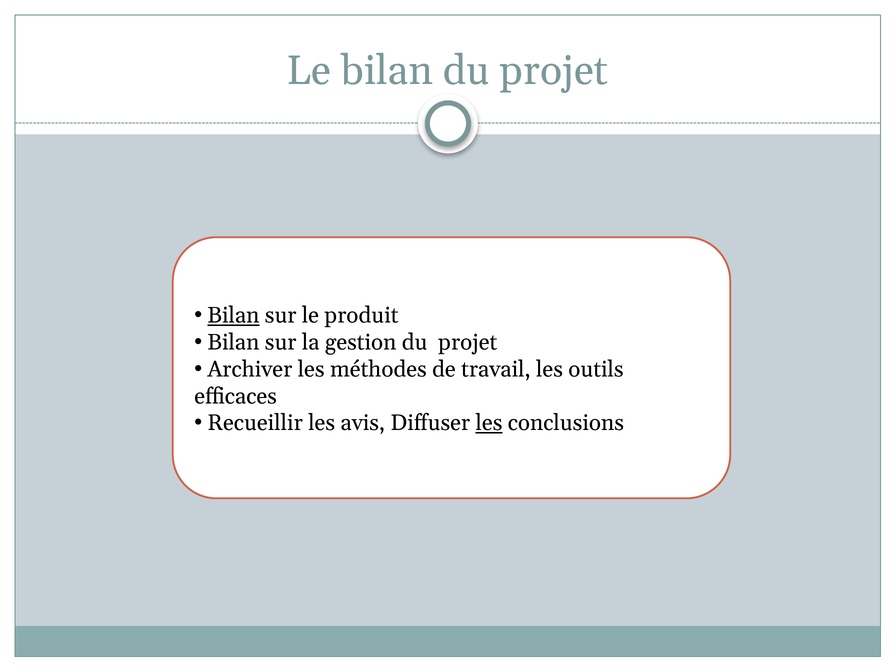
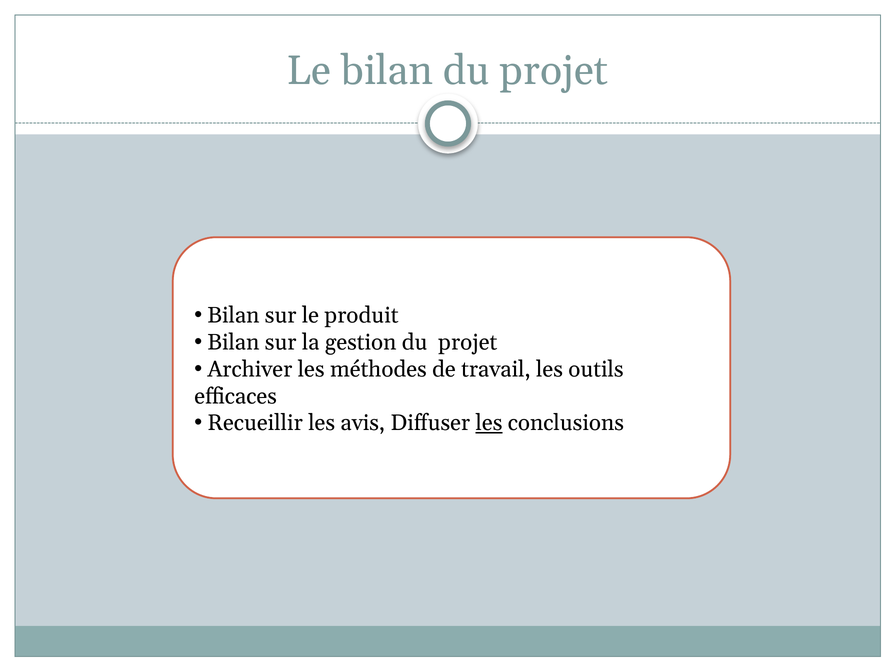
Bilan at (233, 316) underline: present -> none
